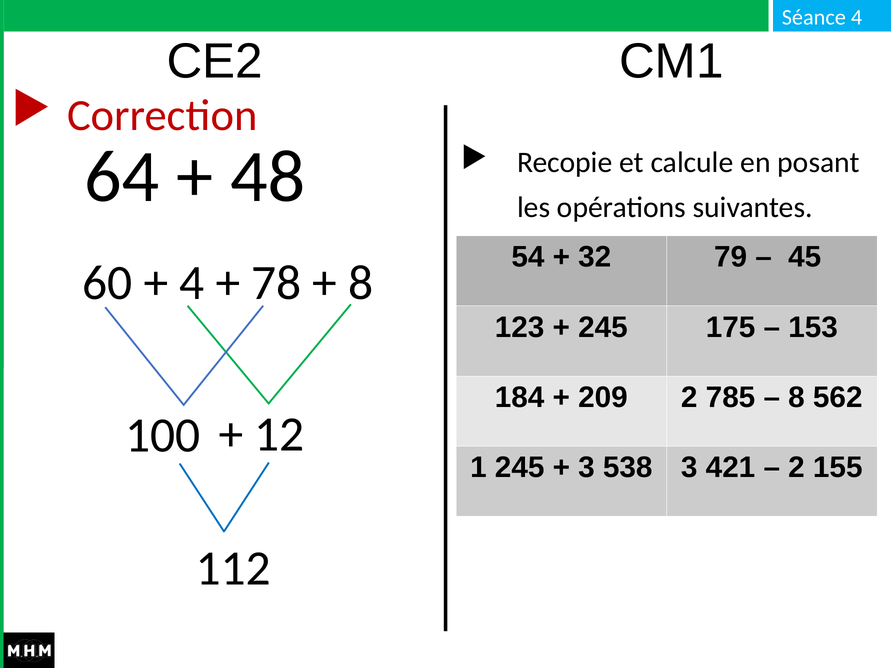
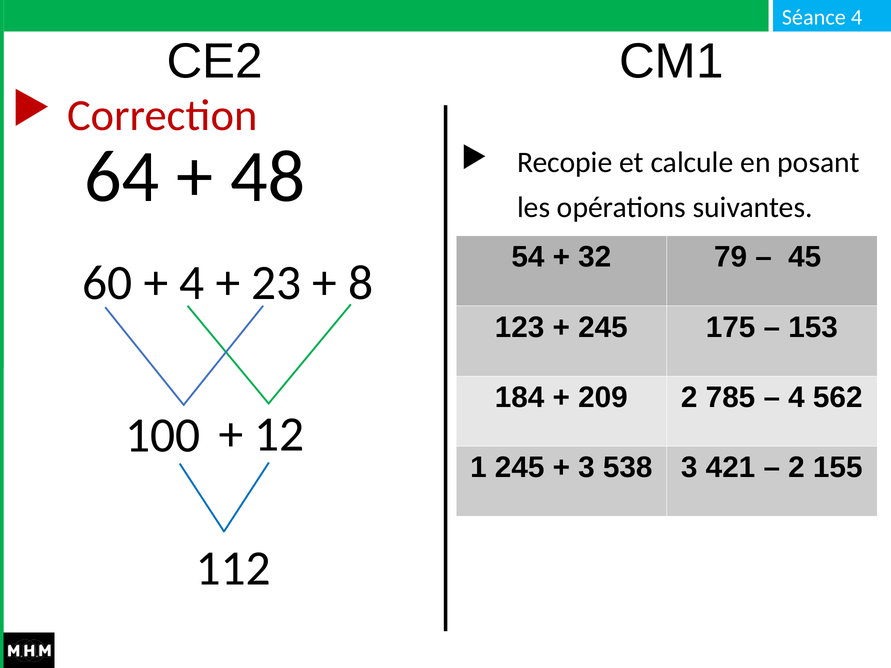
78: 78 -> 23
8 at (796, 398): 8 -> 4
